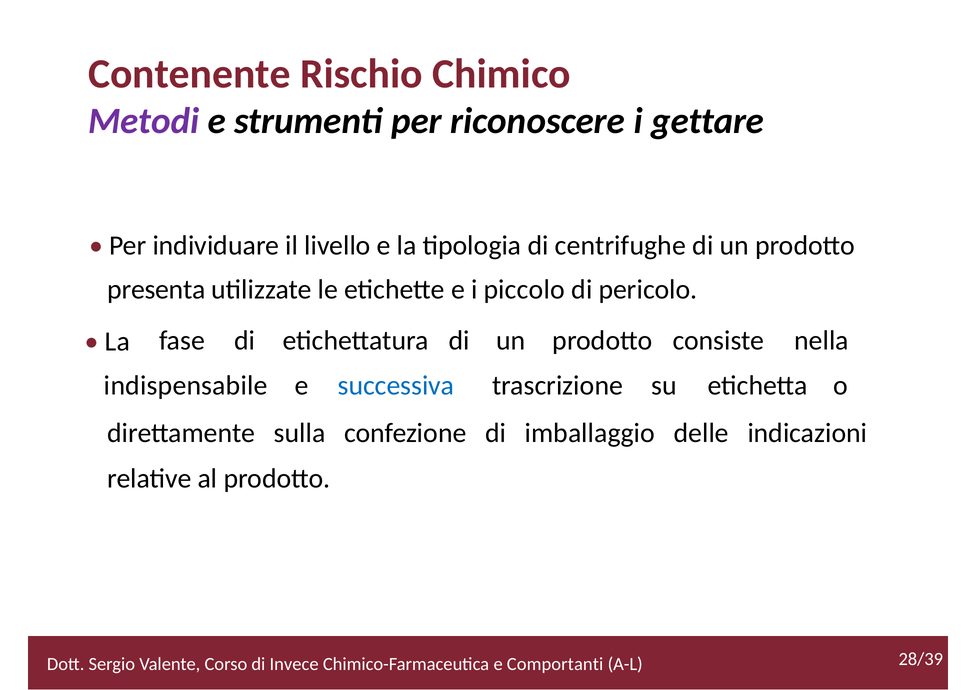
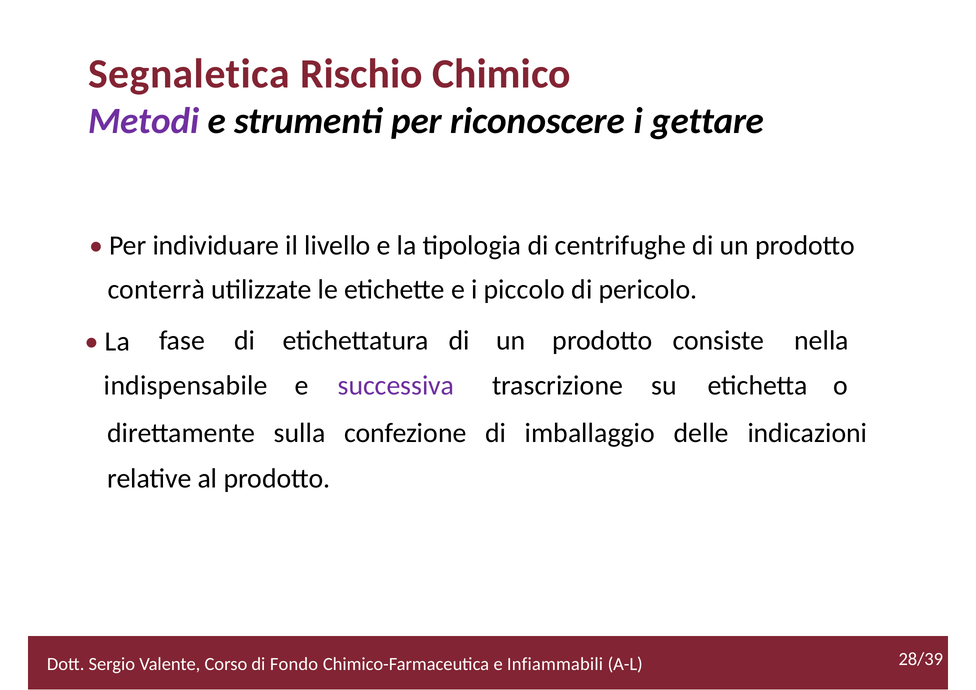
Contenente: Contenente -> Segnaletica
presenta: presenta -> conterrà
successiva colour: blue -> purple
Invece: Invece -> Fondo
Comportanti: Comportanti -> Infiammabili
